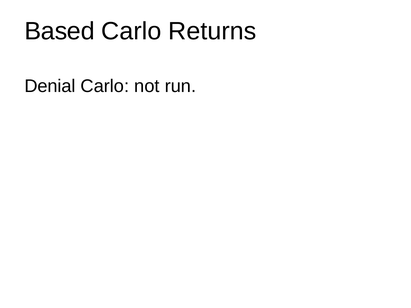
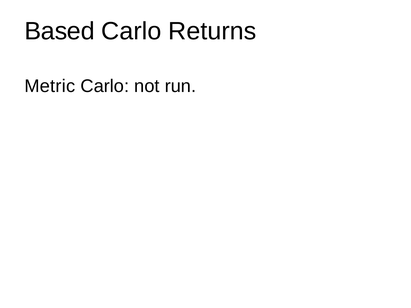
Denial: Denial -> Metric
